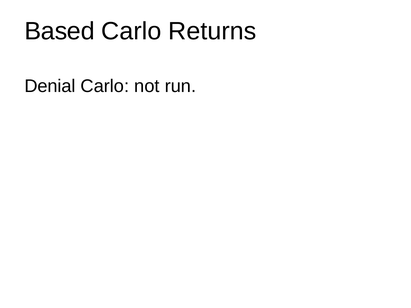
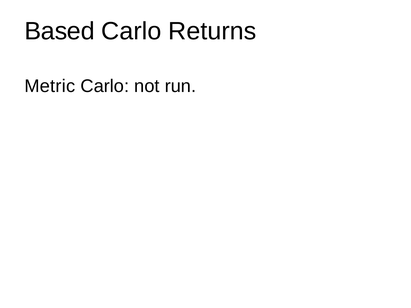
Denial: Denial -> Metric
